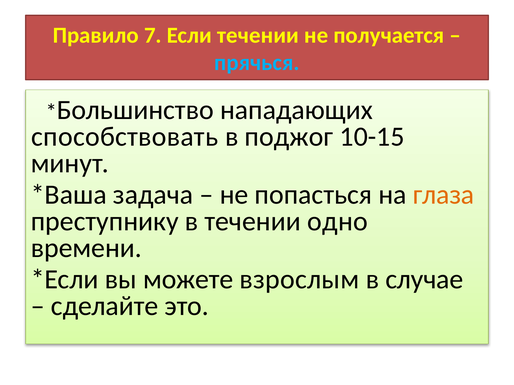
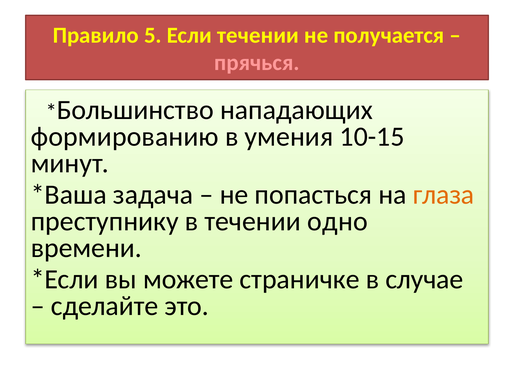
7: 7 -> 5
прячься colour: light blue -> pink
способствовать: способствовать -> формированию
поджог: поджог -> умения
взрослым: взрослым -> страничке
